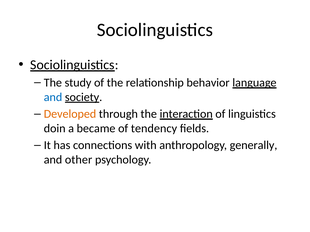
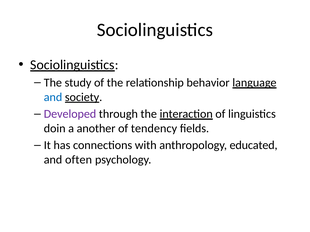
Developed colour: orange -> purple
became: became -> another
generally: generally -> educated
other: other -> often
